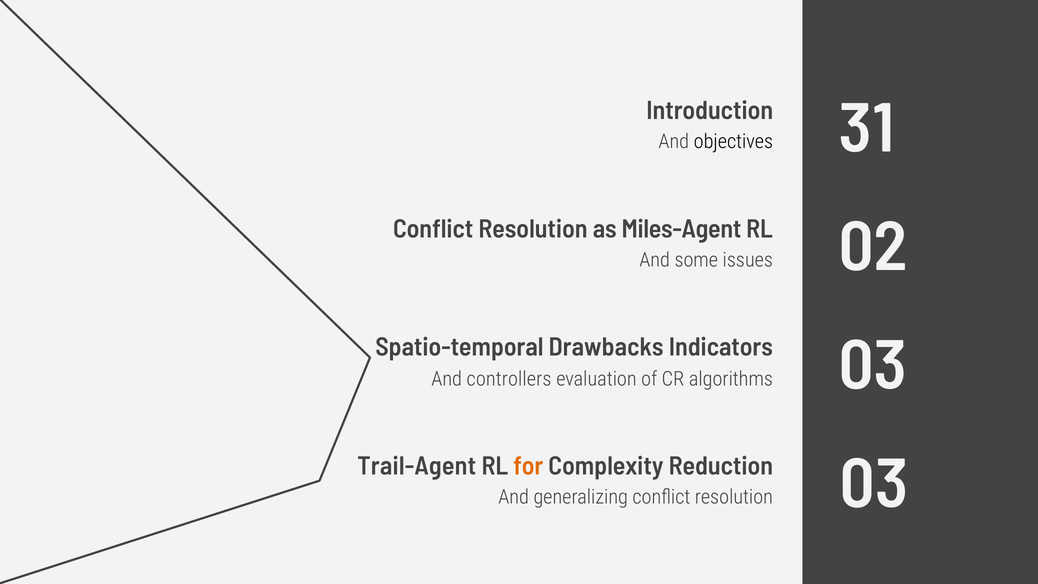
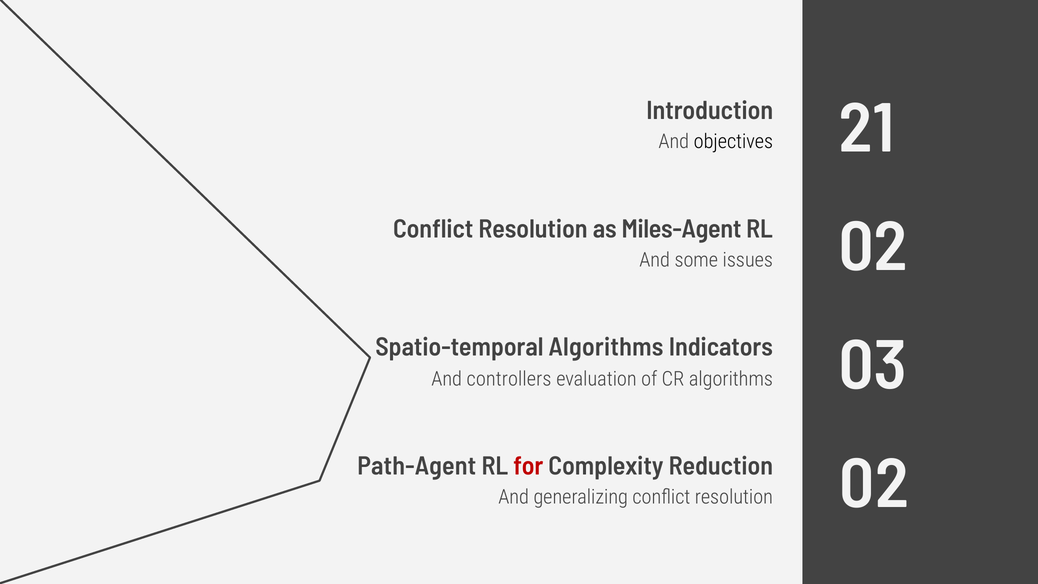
31: 31 -> 21
Spatio-temporal Drawbacks: Drawbacks -> Algorithms
Trail-Agent: Trail-Agent -> Path-Agent
for colour: orange -> red
Reduction 03: 03 -> 02
